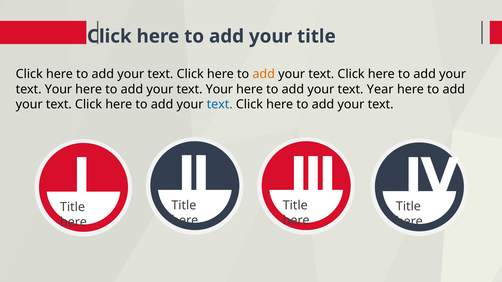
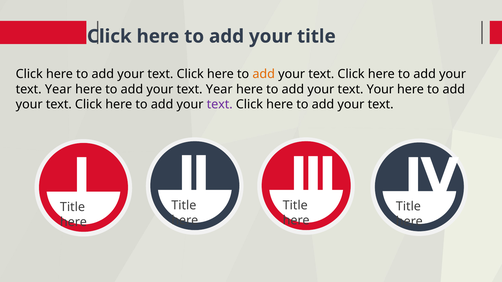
Your at (58, 89): Your -> Year
Your at (219, 89): Your -> Year
text Year: Year -> Your
text at (220, 104) colour: blue -> purple
